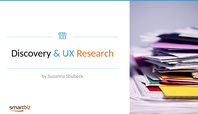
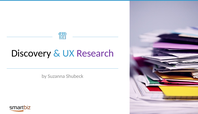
Research colour: orange -> purple
